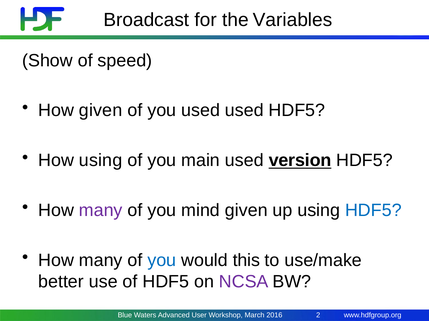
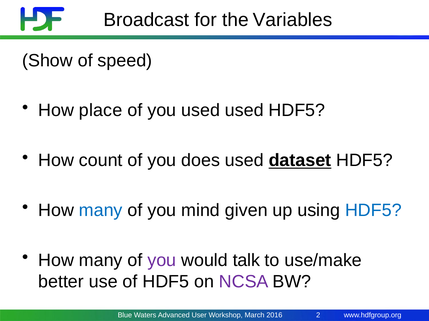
How given: given -> place
How using: using -> count
main: main -> does
version: version -> dataset
many at (101, 211) colour: purple -> blue
you at (162, 261) colour: blue -> purple
this: this -> talk
